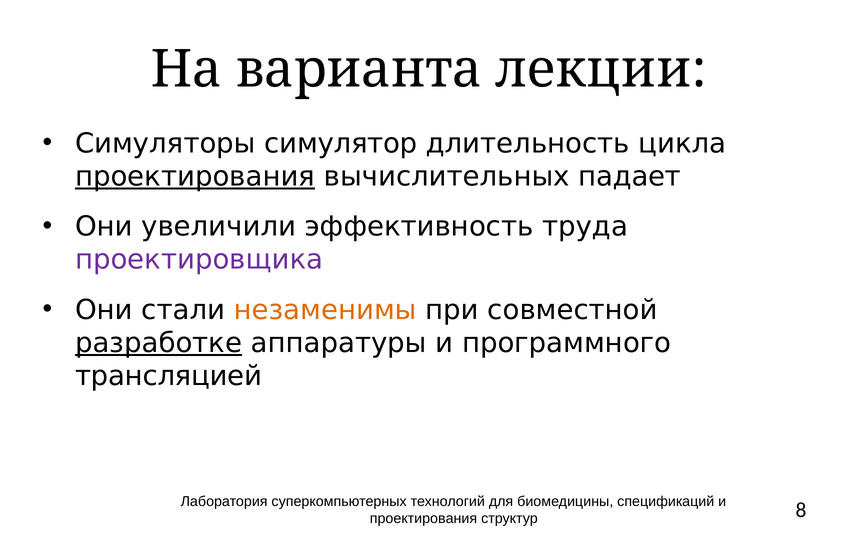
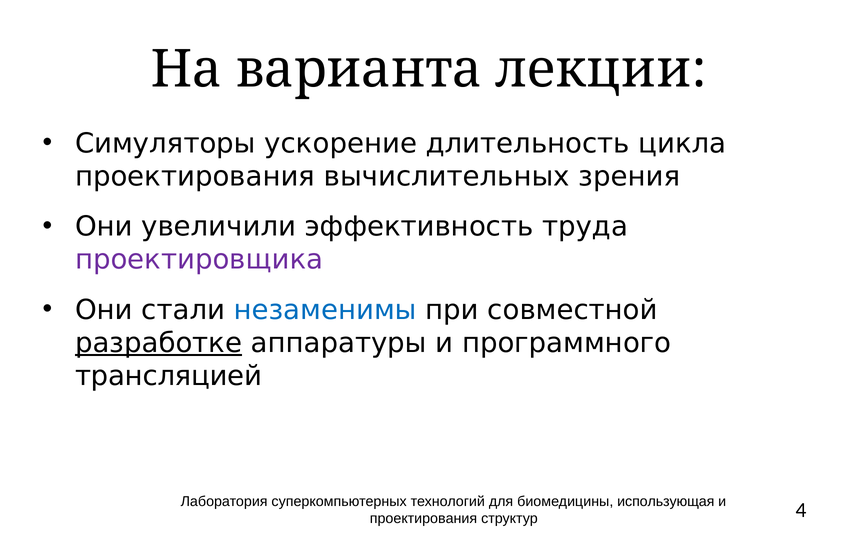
симулятор: симулятор -> ускорение
проектирования at (195, 177) underline: present -> none
падает: падает -> зрения
незаменимы colour: orange -> blue
спецификаций: спецификаций -> использующая
8: 8 -> 4
